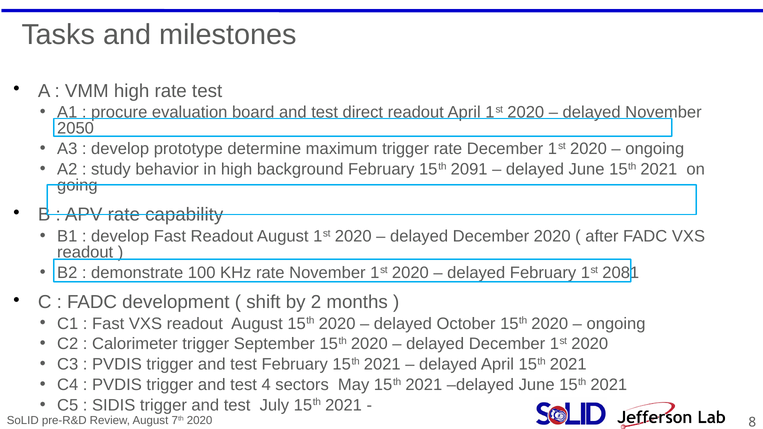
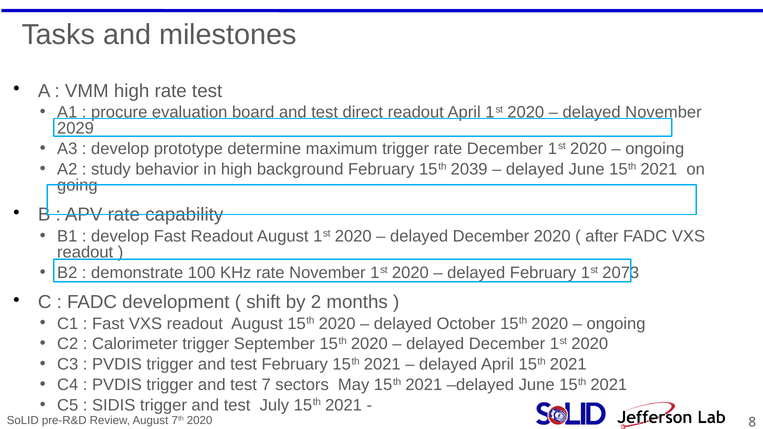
2050: 2050 -> 2029
2091: 2091 -> 2039
2081: 2081 -> 2073
4: 4 -> 7
